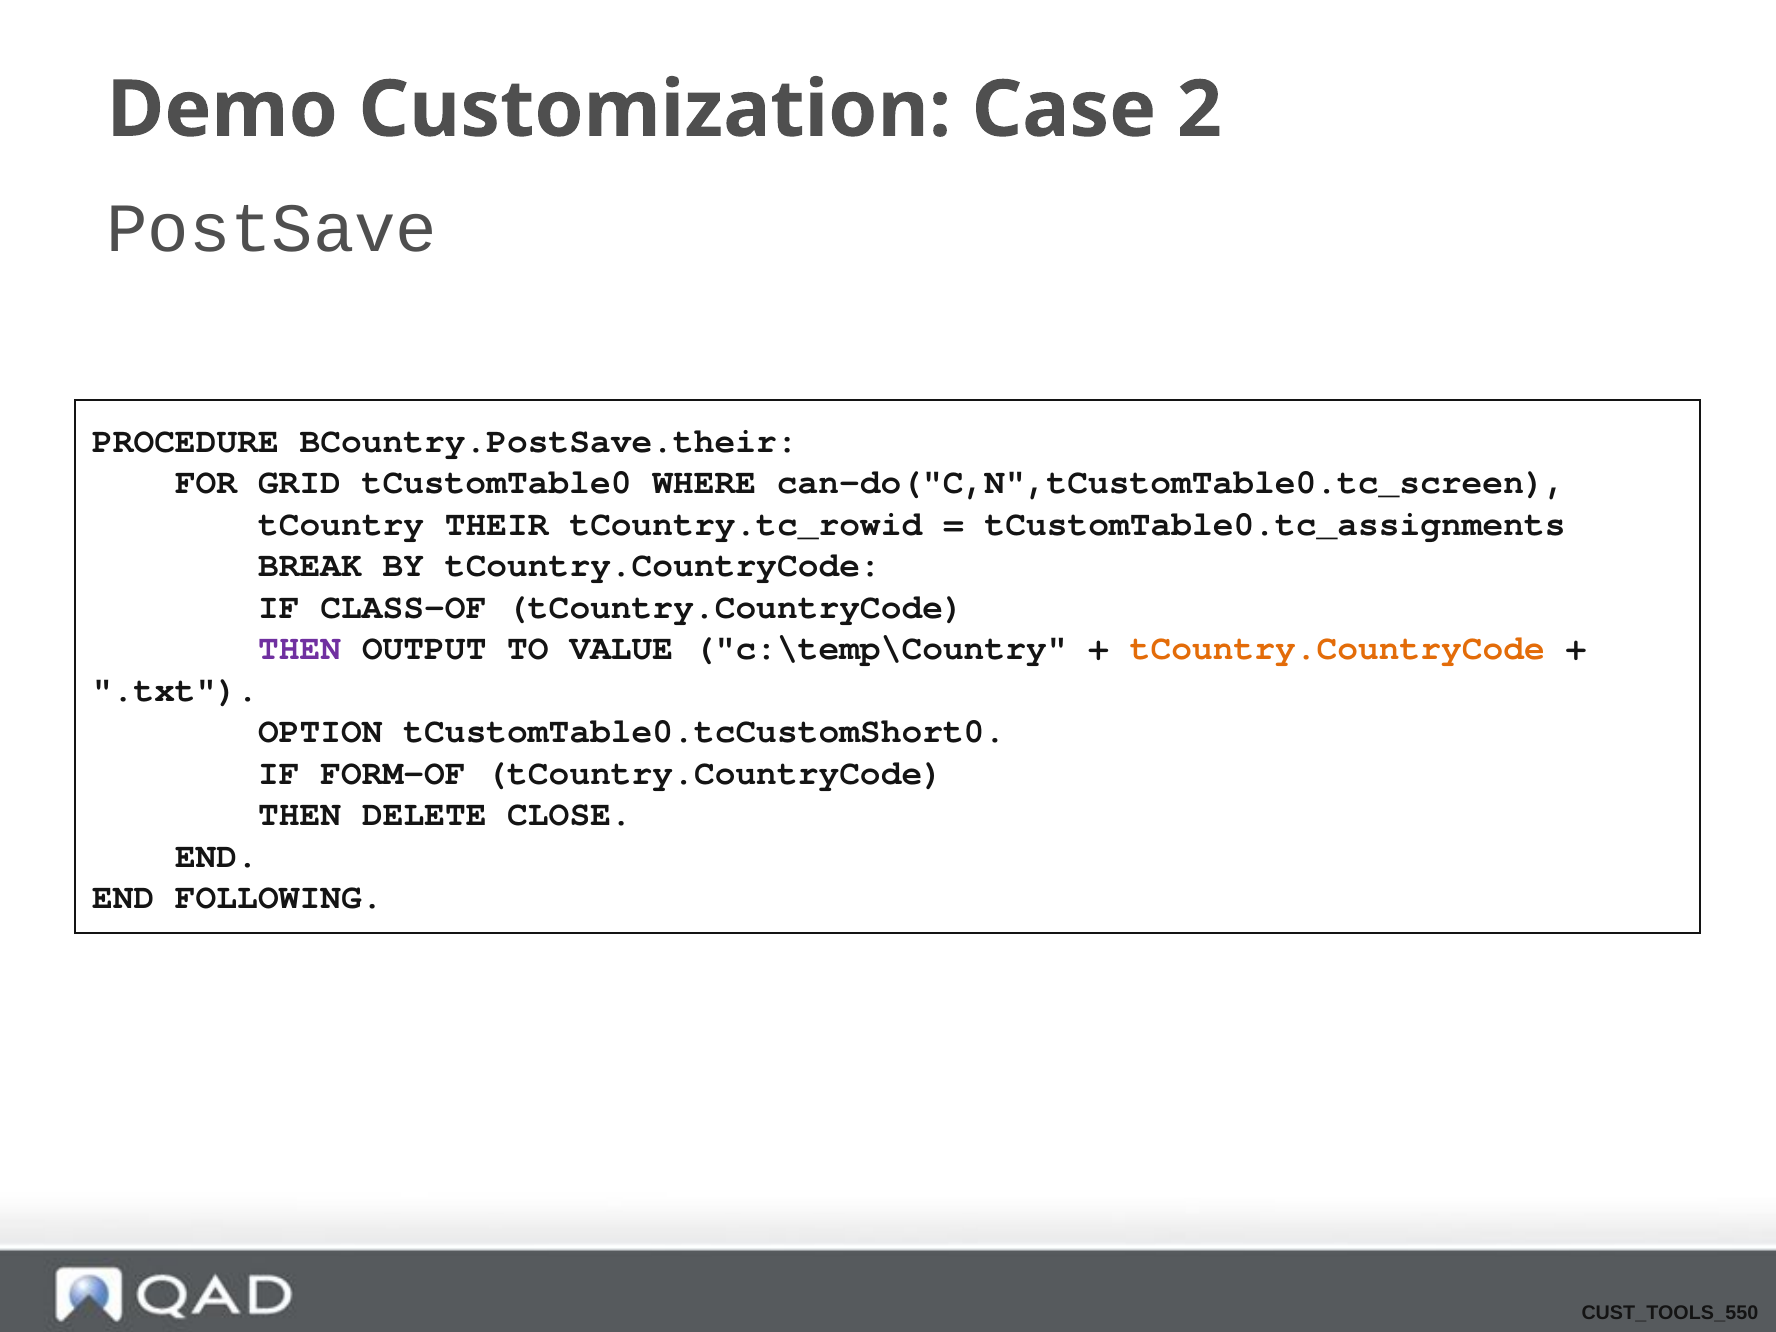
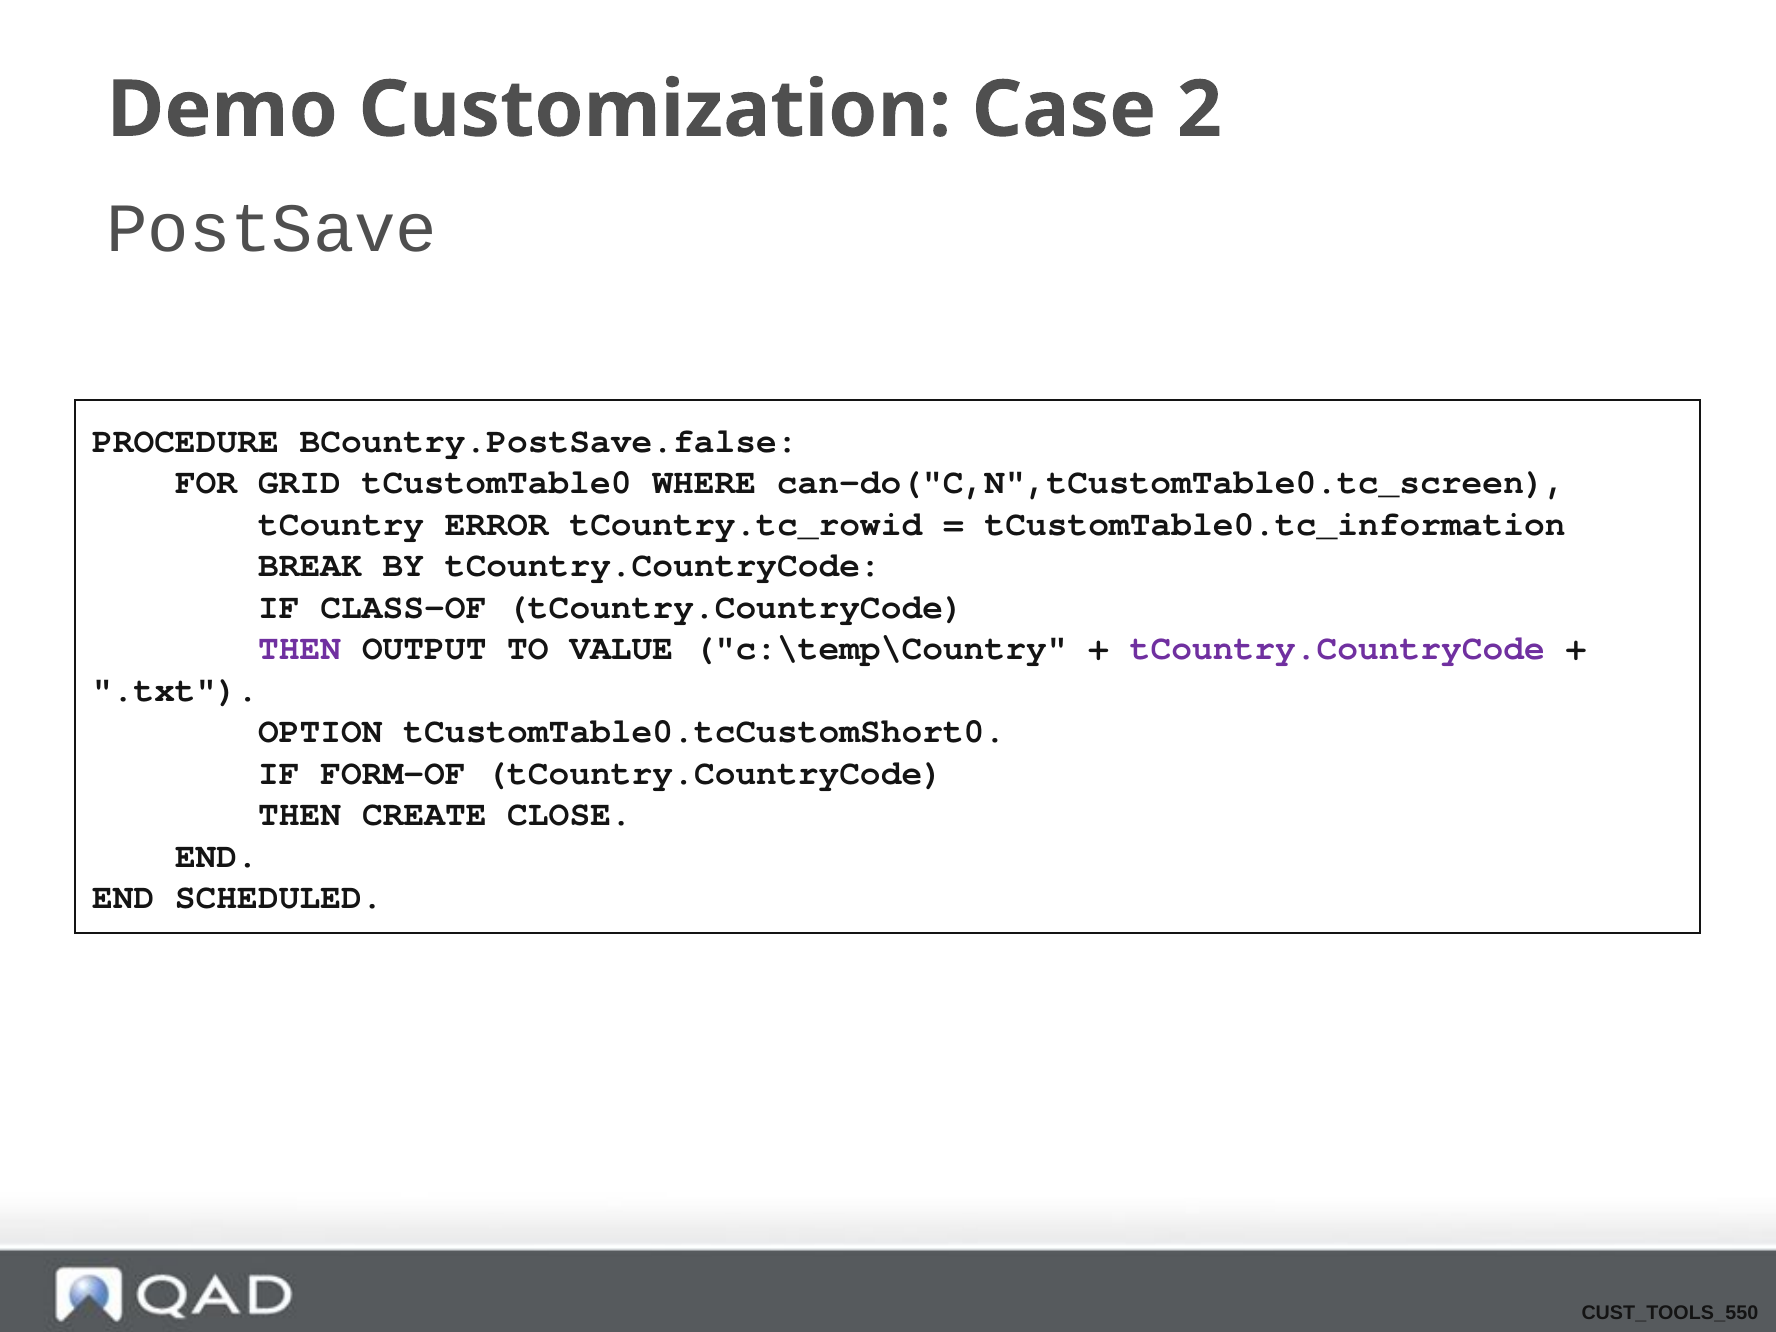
BCountry.PostSave.their: BCountry.PostSave.their -> BCountry.PostSave.false
THEIR: THEIR -> ERROR
tCustomTable0.tc_assignments: tCustomTable0.tc_assignments -> tCustomTable0.tc_information
tCountry.CountryCode at (1337, 648) colour: orange -> purple
DELETE: DELETE -> CREATE
FOLLOWING: FOLLOWING -> SCHEDULED
